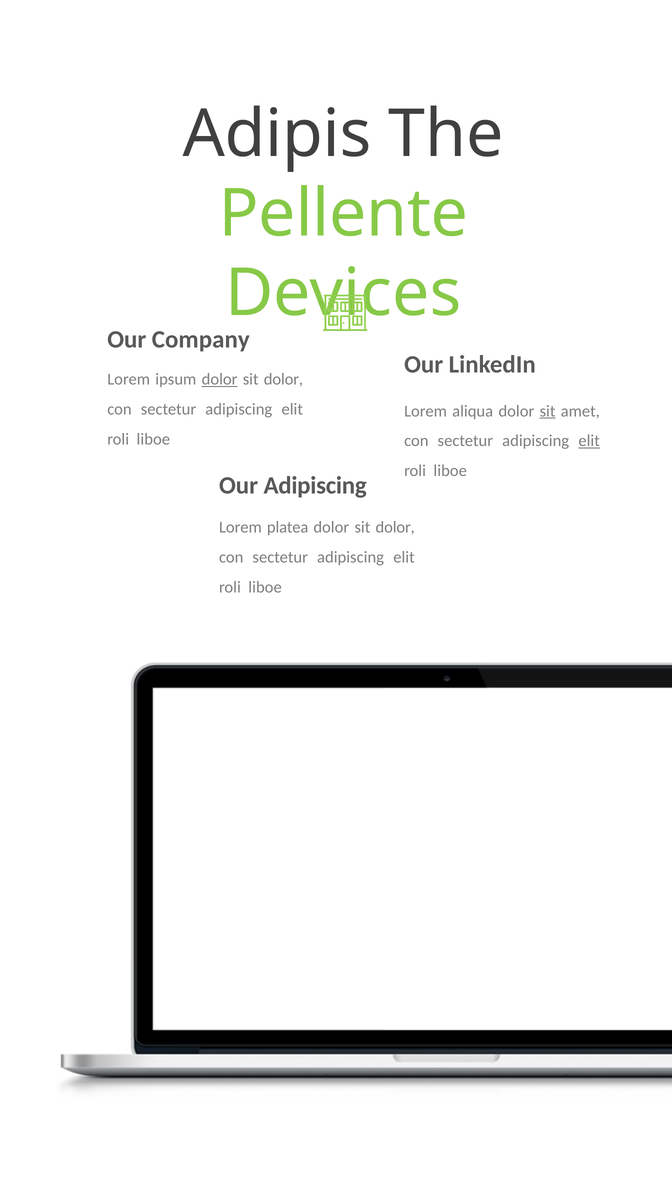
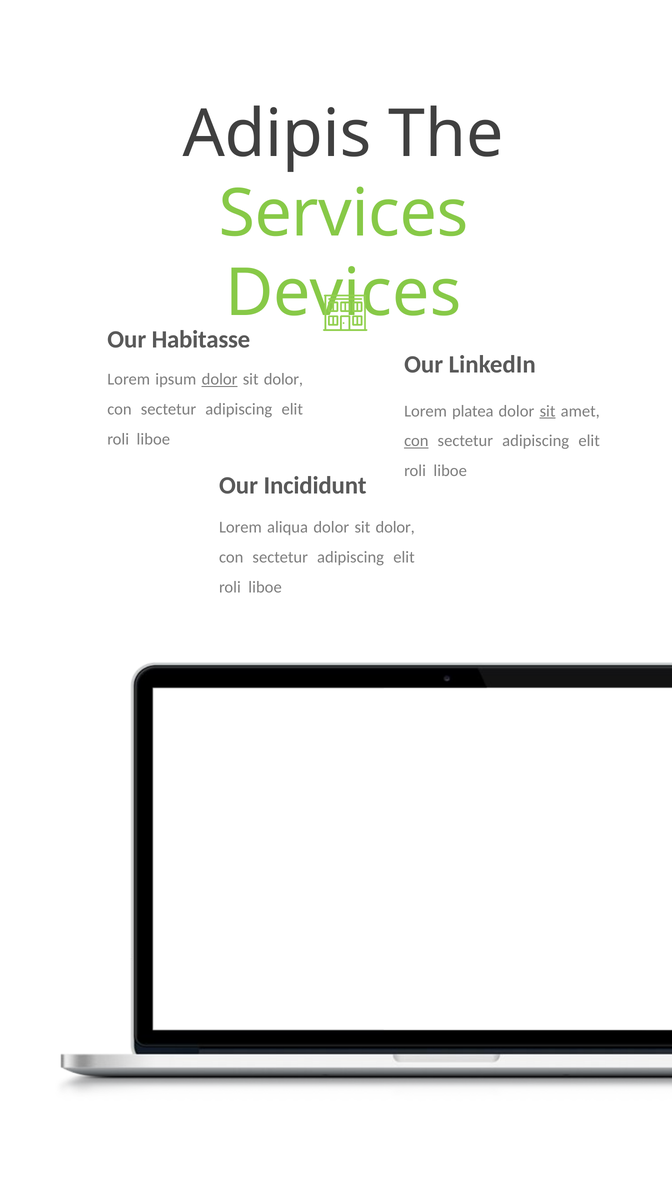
Pellente: Pellente -> Services
Company: Company -> Habitasse
aliqua: aliqua -> platea
con at (416, 441) underline: none -> present
elit at (589, 441) underline: present -> none
Our Adipiscing: Adipiscing -> Incididunt
platea: platea -> aliqua
